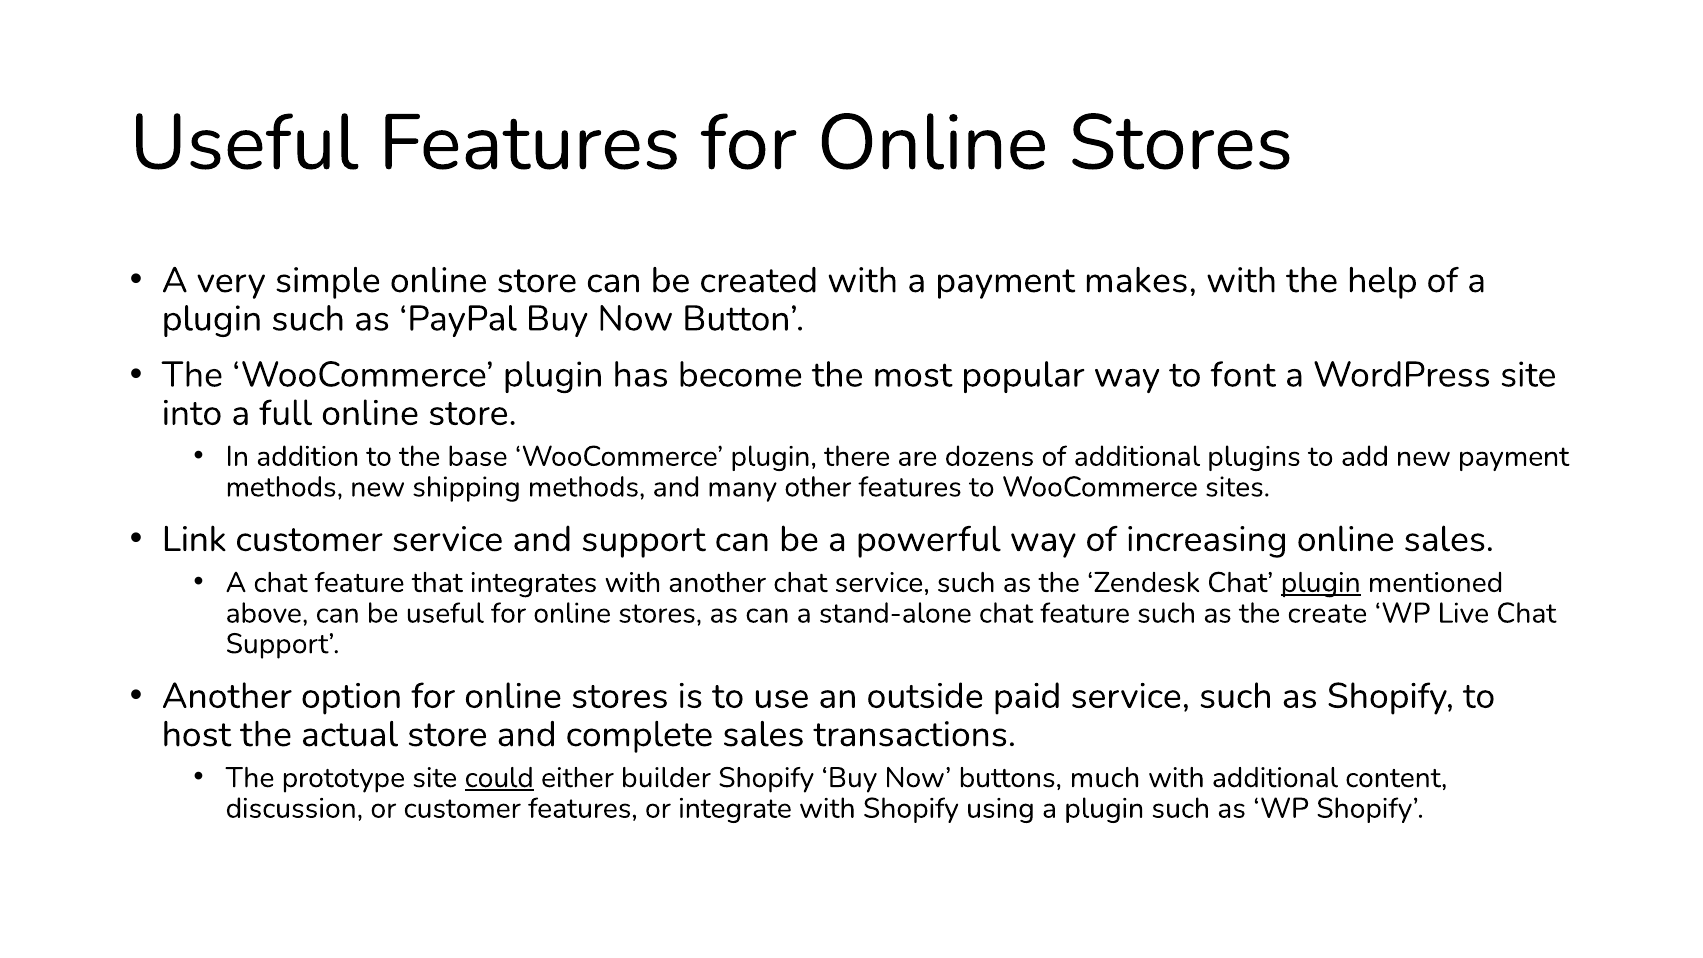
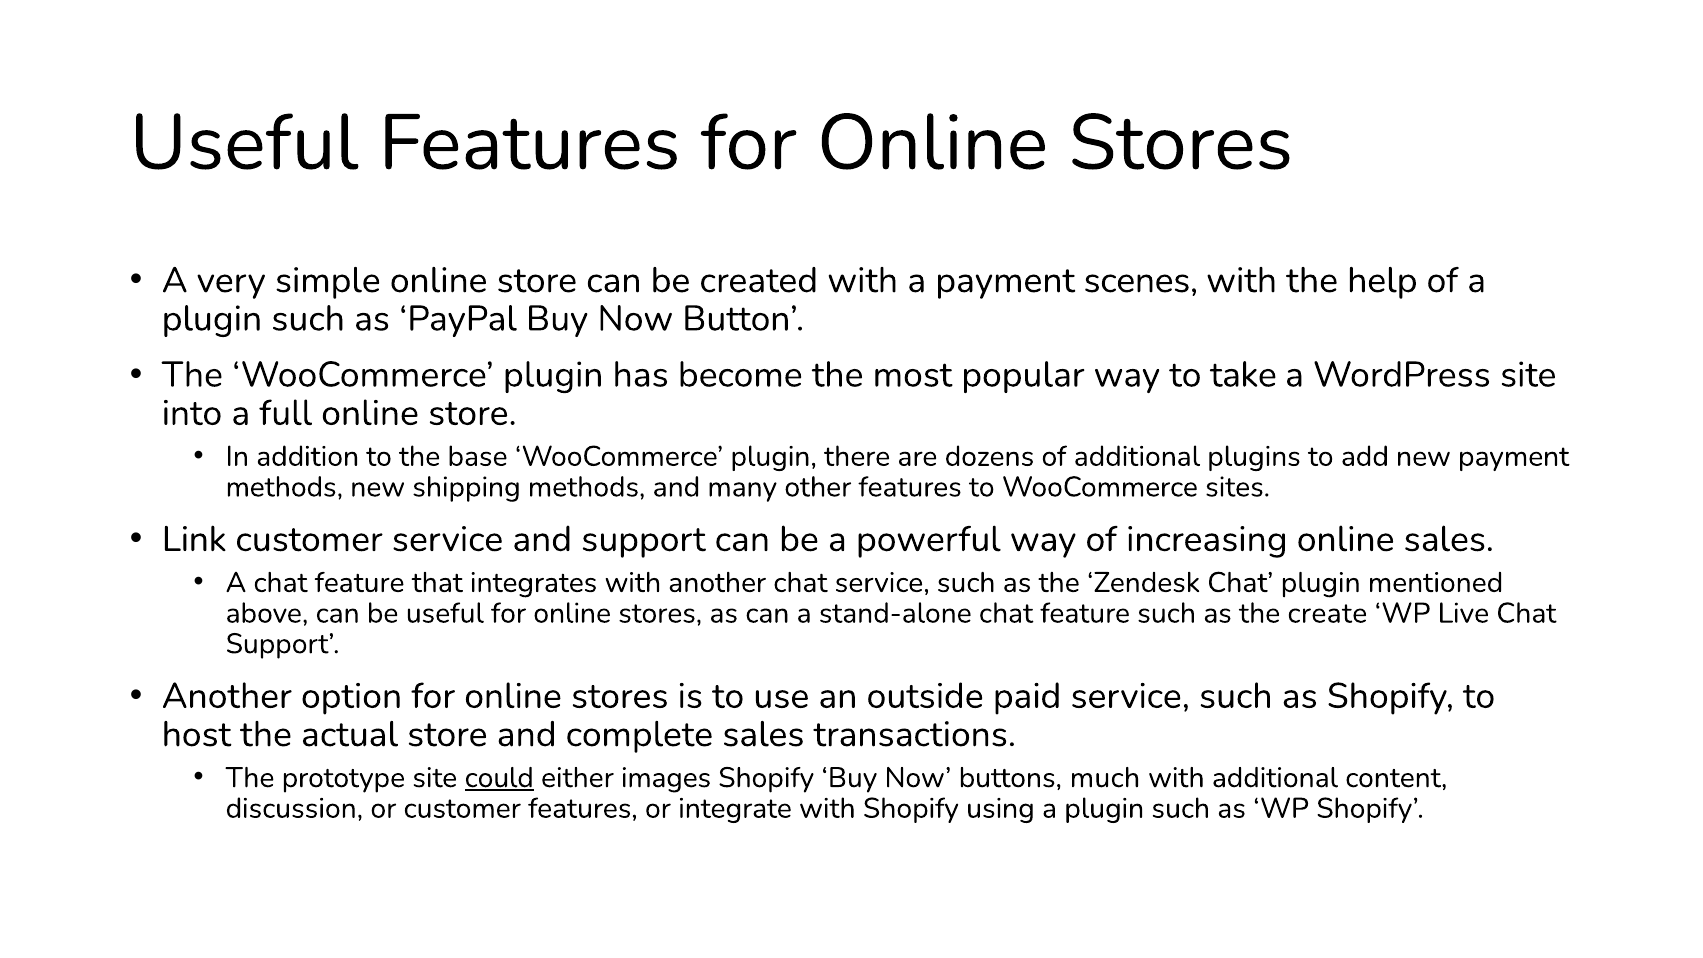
makes: makes -> scenes
font: font -> take
plugin at (1321, 583) underline: present -> none
builder: builder -> images
